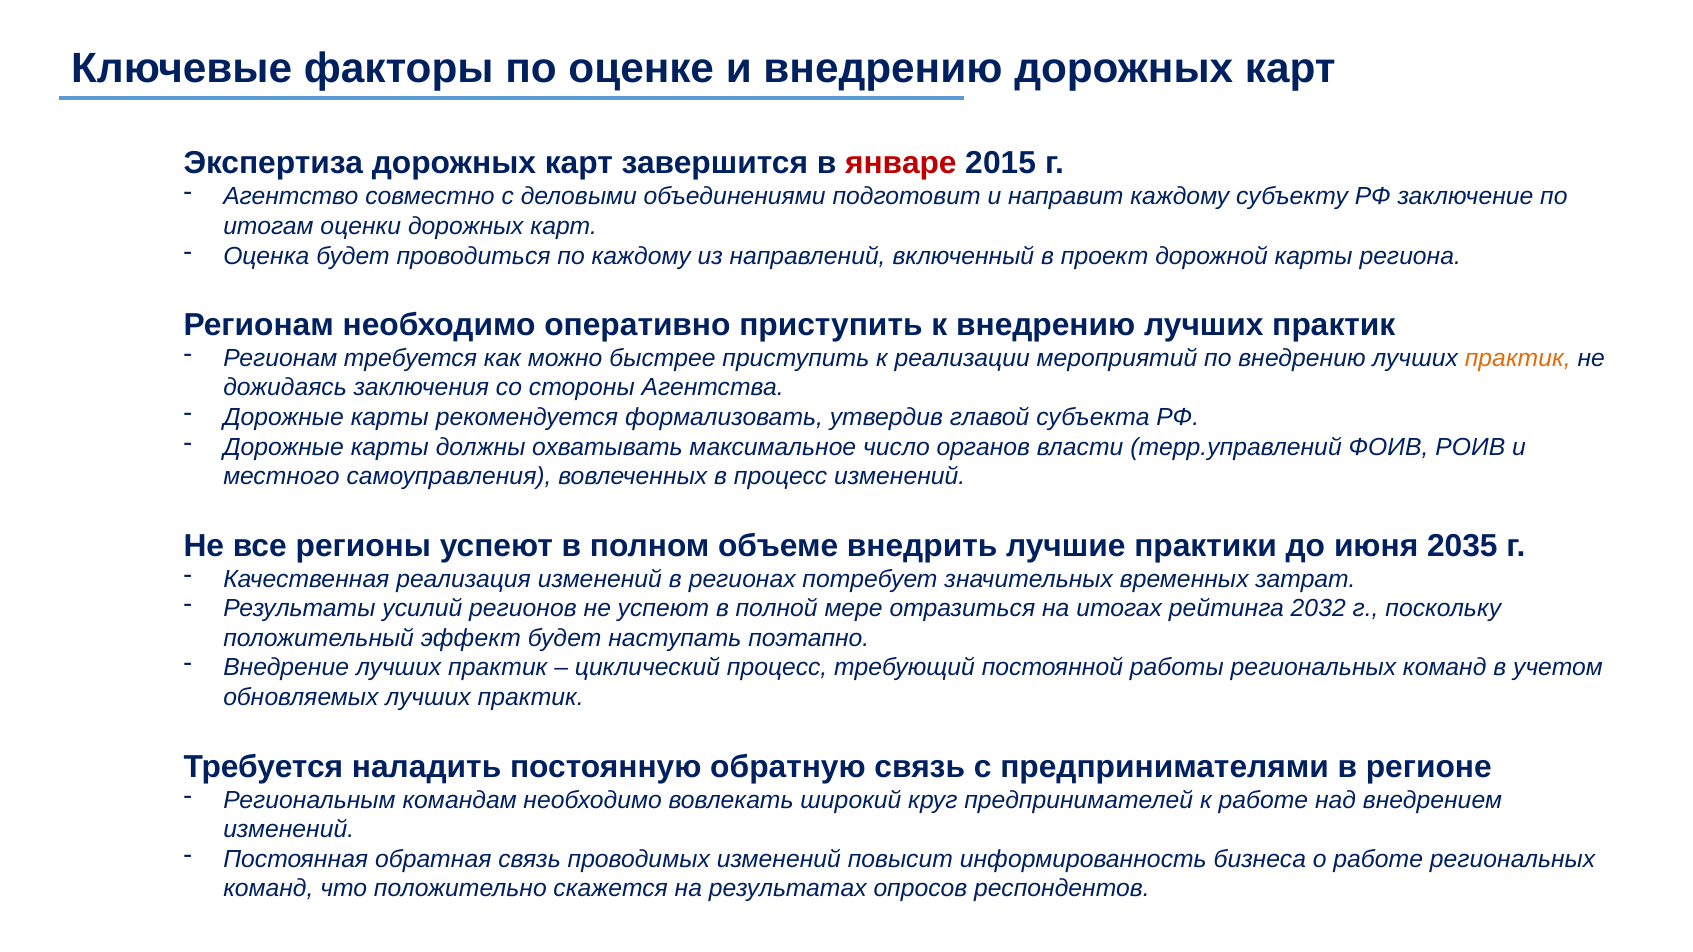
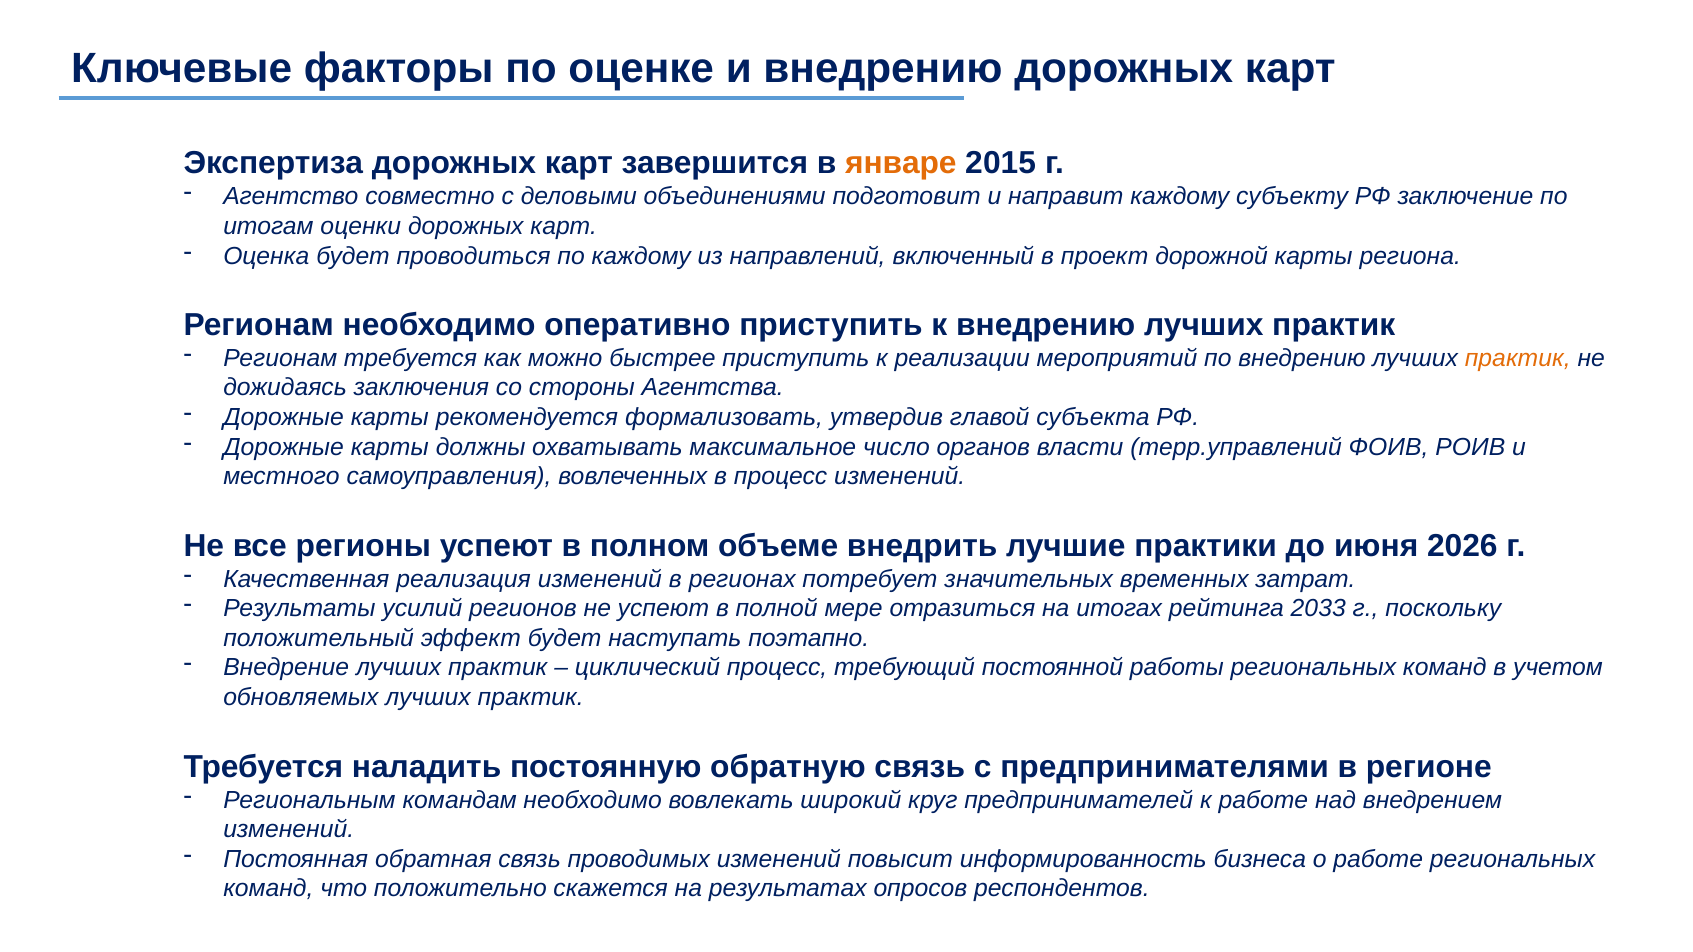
январе colour: red -> orange
2035: 2035 -> 2026
2032: 2032 -> 2033
